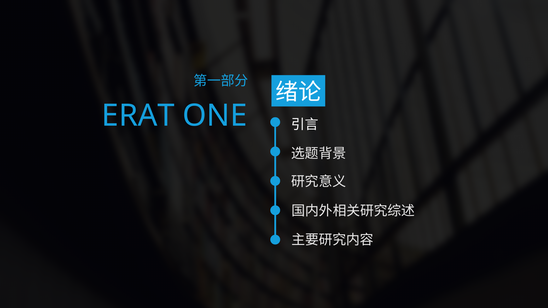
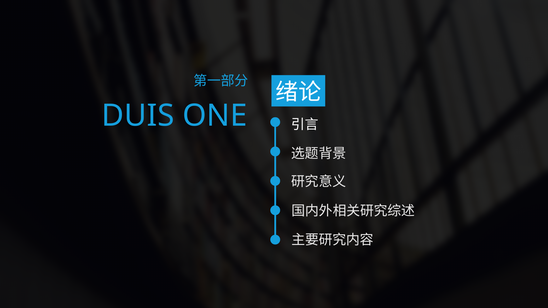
ERAT: ERAT -> DUIS
